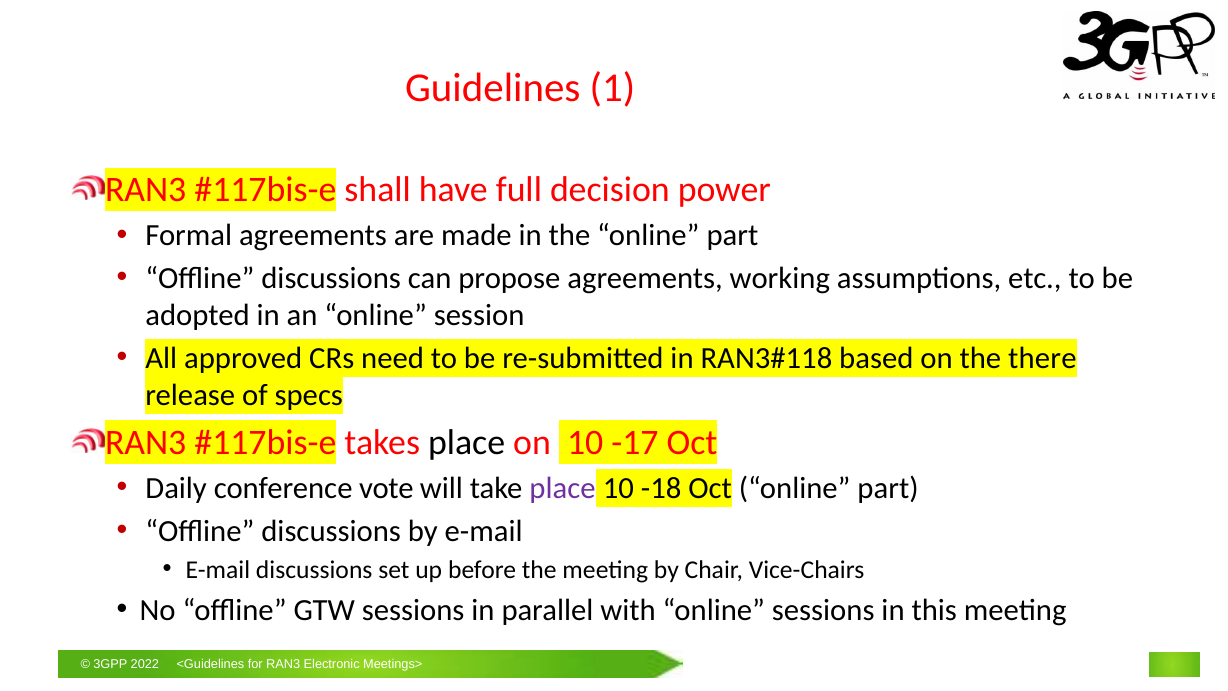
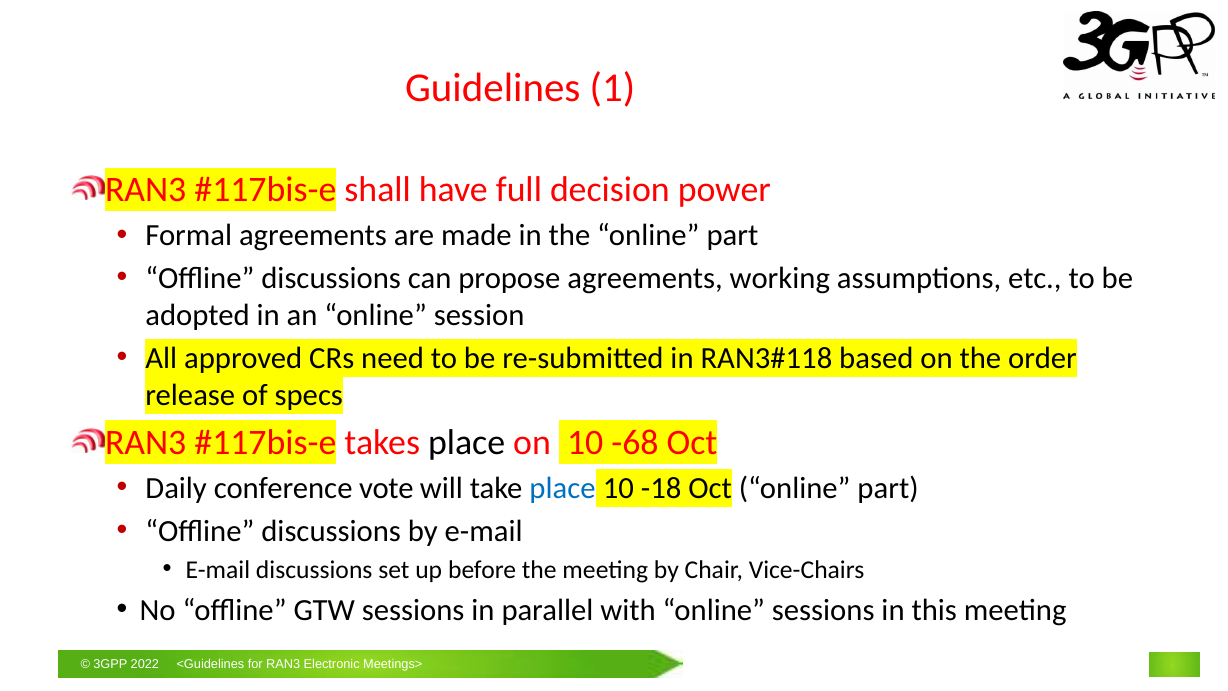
there: there -> order
-17: -17 -> -68
place at (563, 488) colour: purple -> blue
